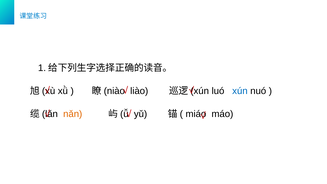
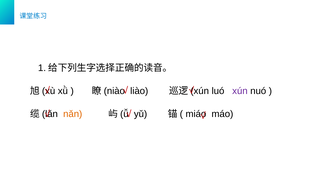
xún colour: blue -> purple
